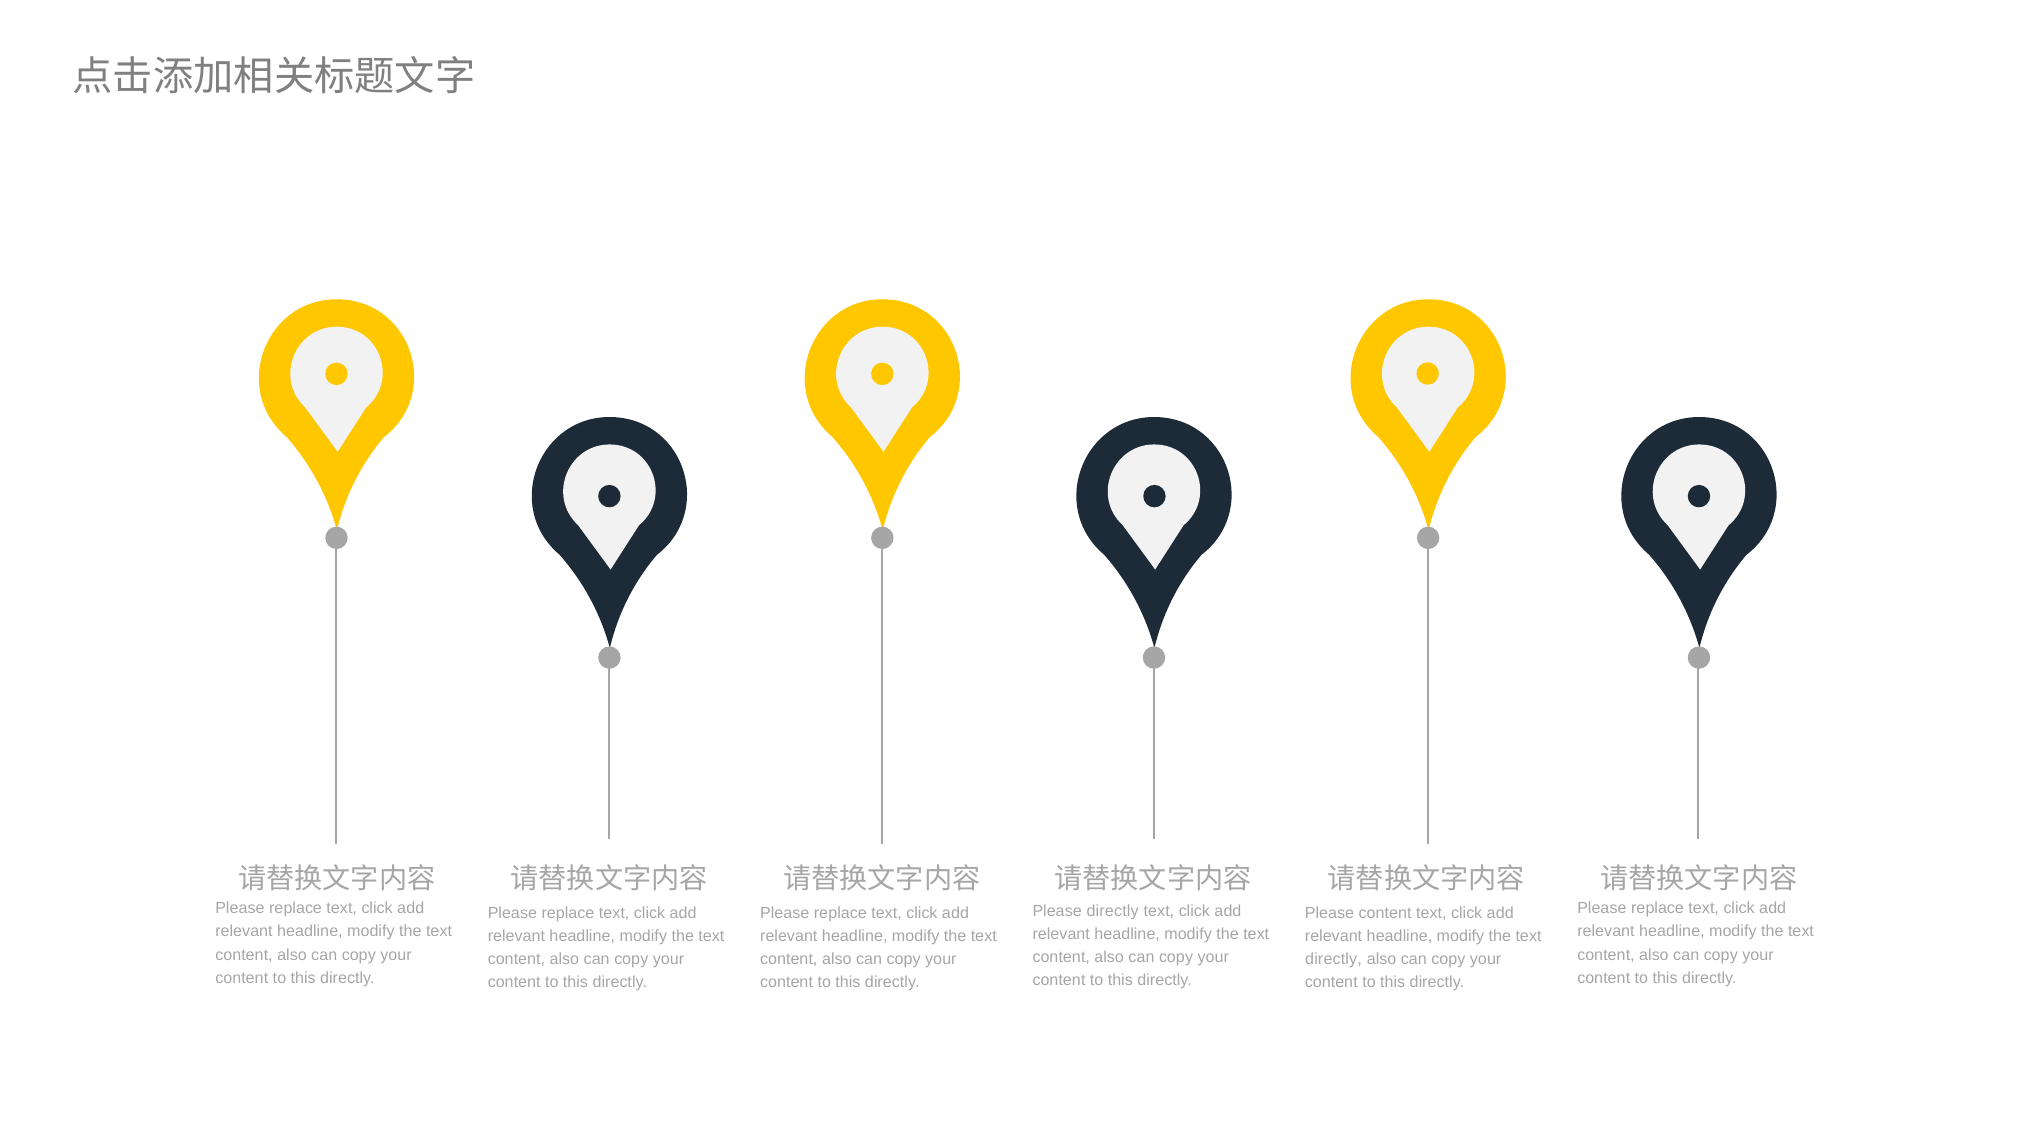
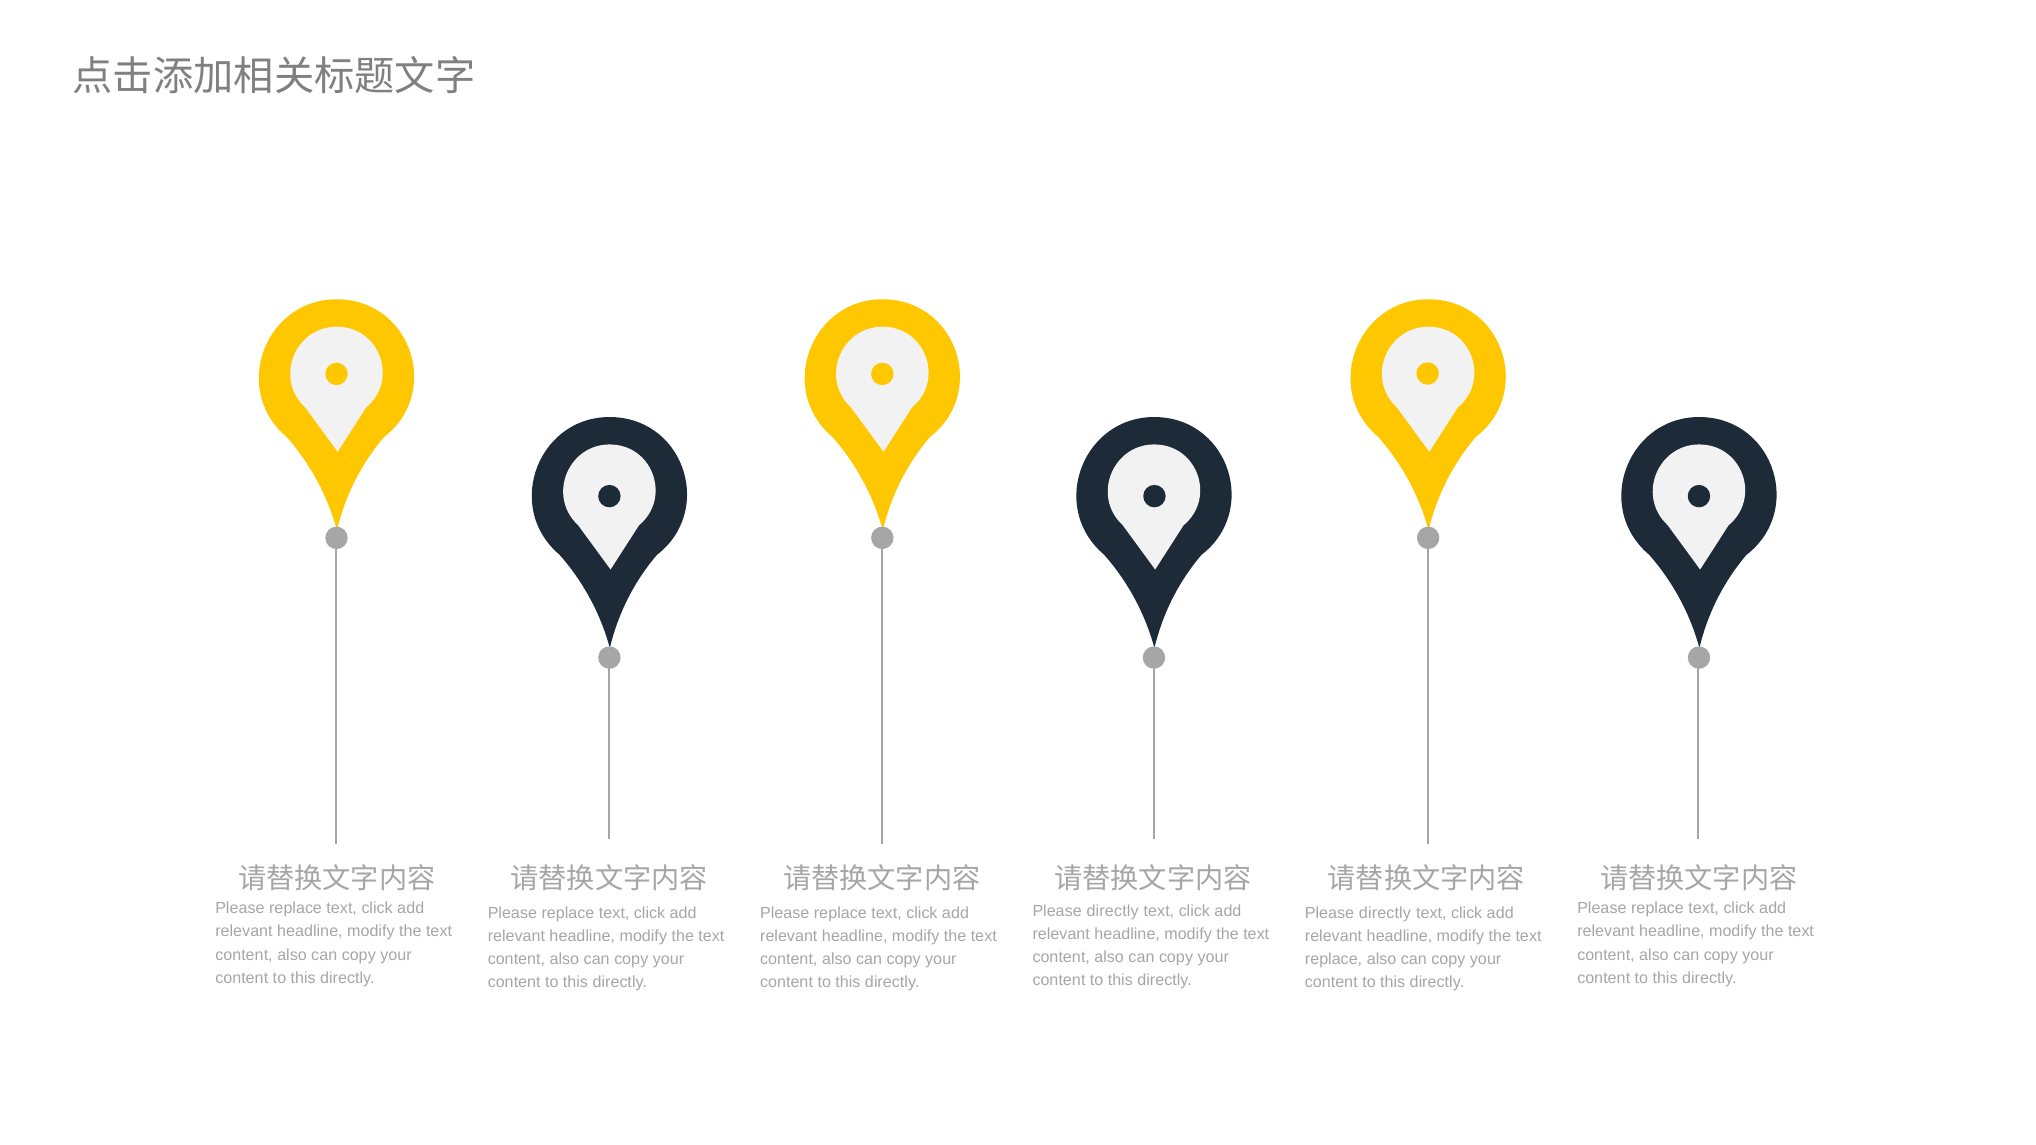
content at (1385, 913): content -> directly
directly at (1333, 959): directly -> replace
